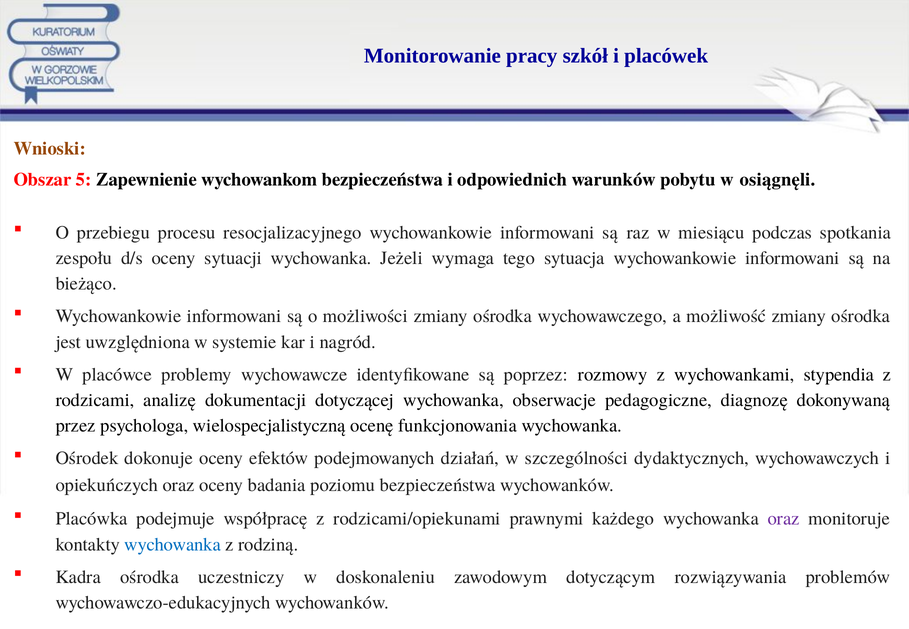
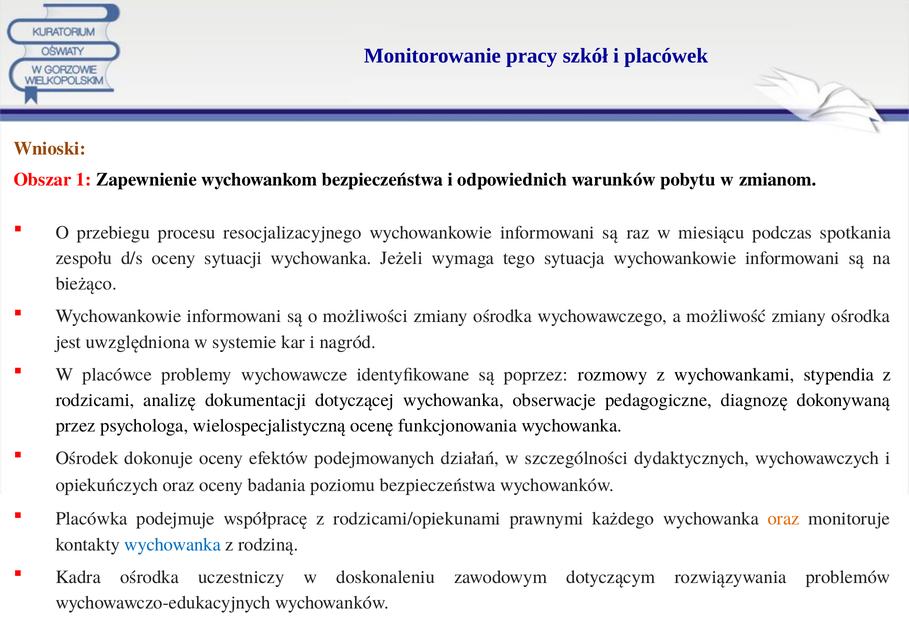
5: 5 -> 1
osiągnęli: osiągnęli -> zmianom
oraz at (784, 519) colour: purple -> orange
